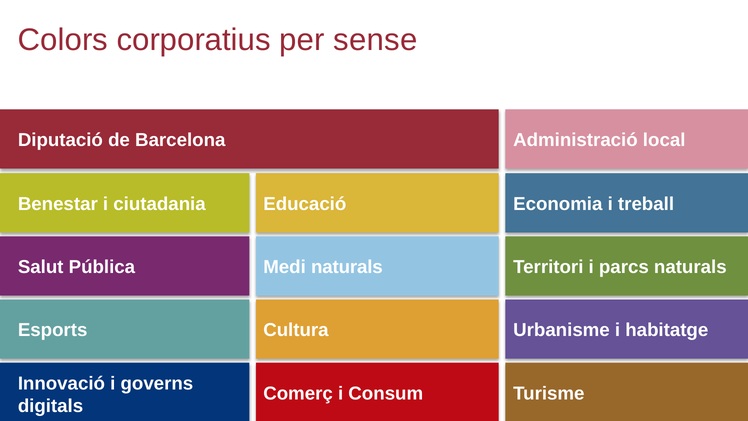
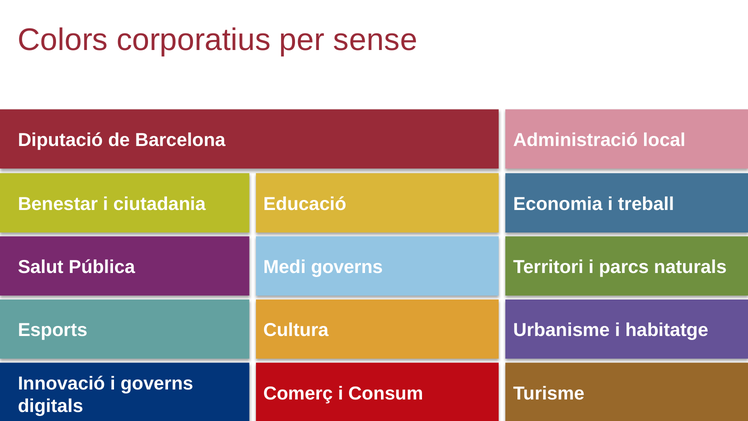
Medi naturals: naturals -> governs
